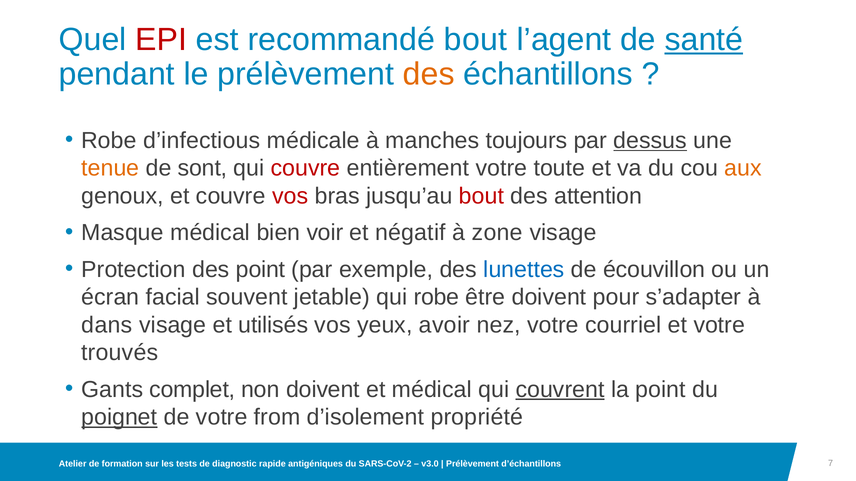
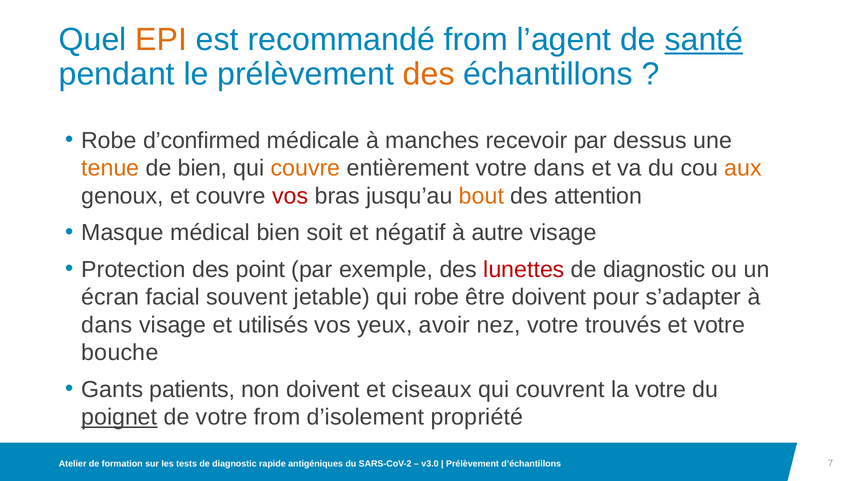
EPI colour: red -> orange
recommandé bout: bout -> from
d’infectious: d’infectious -> d’confirmed
toujours: toujours -> recevoir
dessus underline: present -> none
de sont: sont -> bien
couvre at (306, 168) colour: red -> orange
votre toute: toute -> dans
bout at (481, 196) colour: red -> orange
voir: voir -> soit
zone: zone -> autre
lunettes colour: blue -> red
écouvillon at (654, 270): écouvillon -> diagnostic
courriel: courriel -> trouvés
trouvés: trouvés -> bouche
complet: complet -> patients
et médical: médical -> ciseaux
couvrent underline: present -> none
la point: point -> votre
